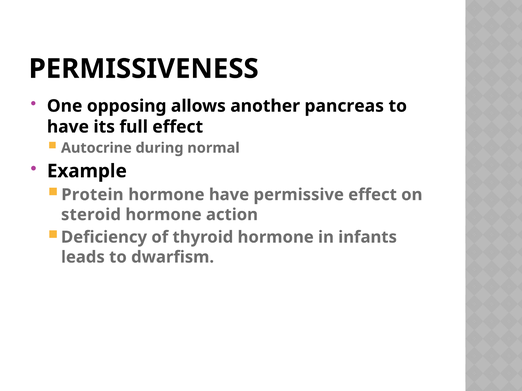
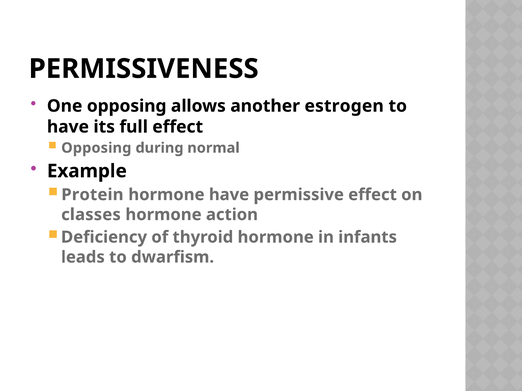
pancreas: pancreas -> estrogen
Autocrine at (96, 148): Autocrine -> Opposing
steroid: steroid -> classes
